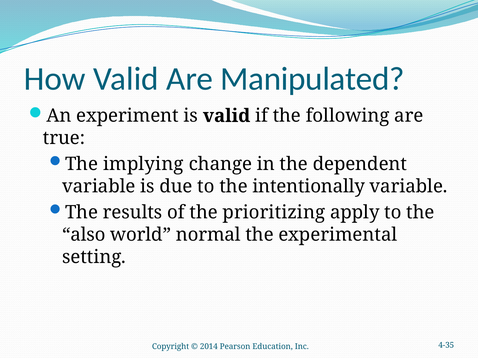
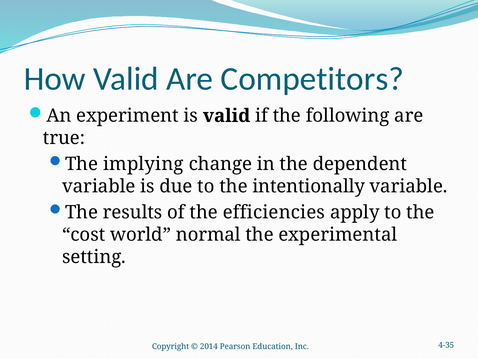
Manipulated: Manipulated -> Competitors
prioritizing: prioritizing -> efficiencies
also: also -> cost
